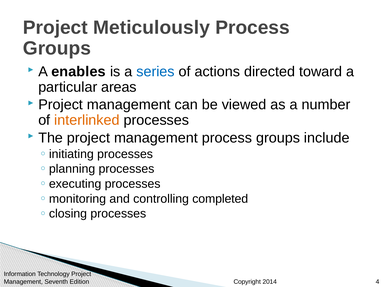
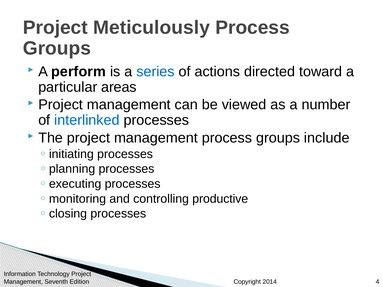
enables: enables -> perform
interlinked colour: orange -> blue
completed: completed -> productive
